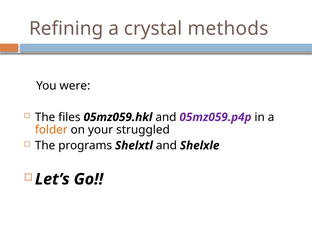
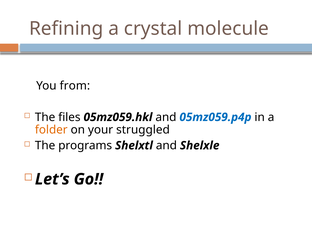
methods: methods -> molecule
were: were -> from
05mz059.p4p colour: purple -> blue
